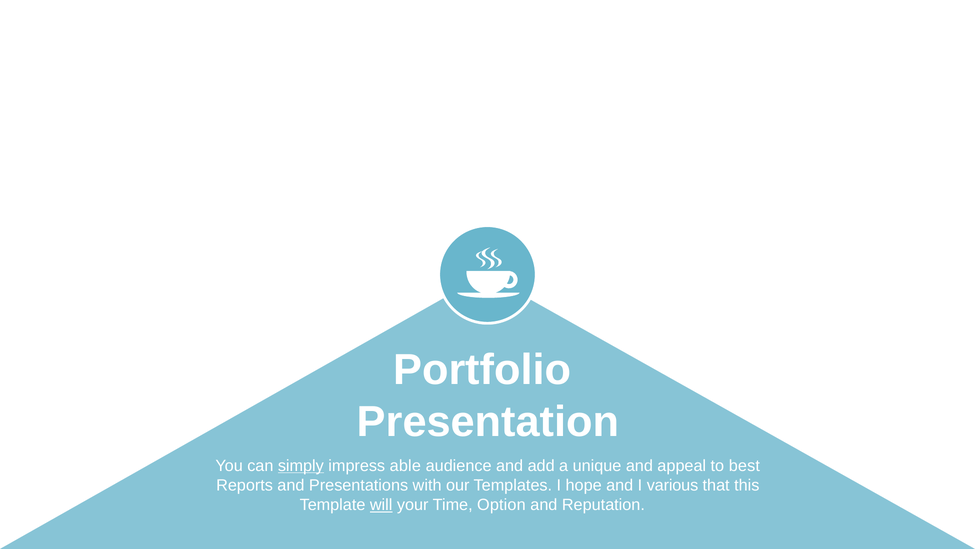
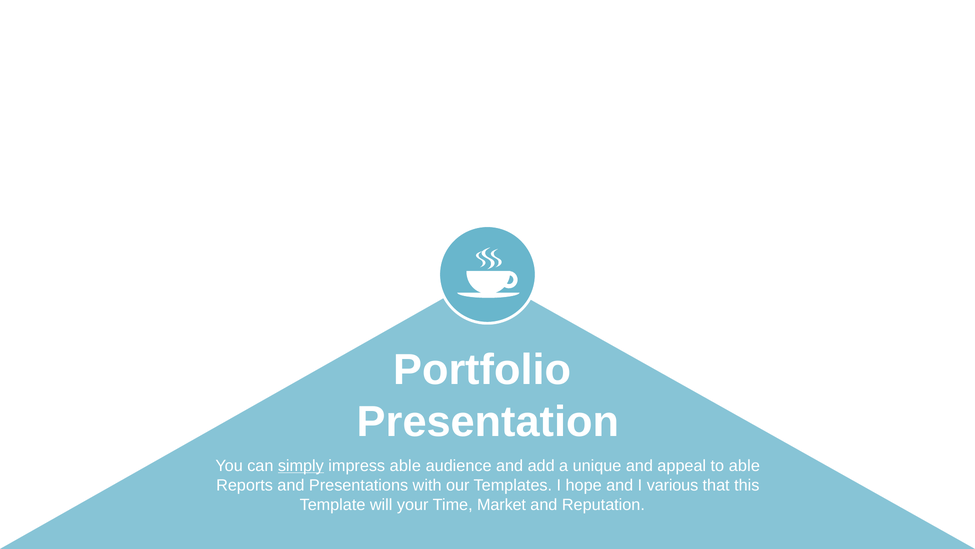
to best: best -> able
will underline: present -> none
Option: Option -> Market
